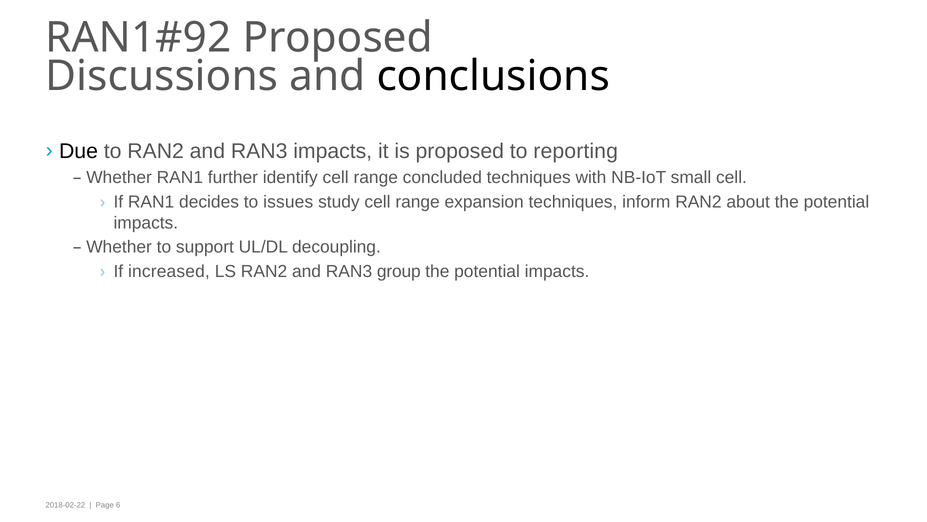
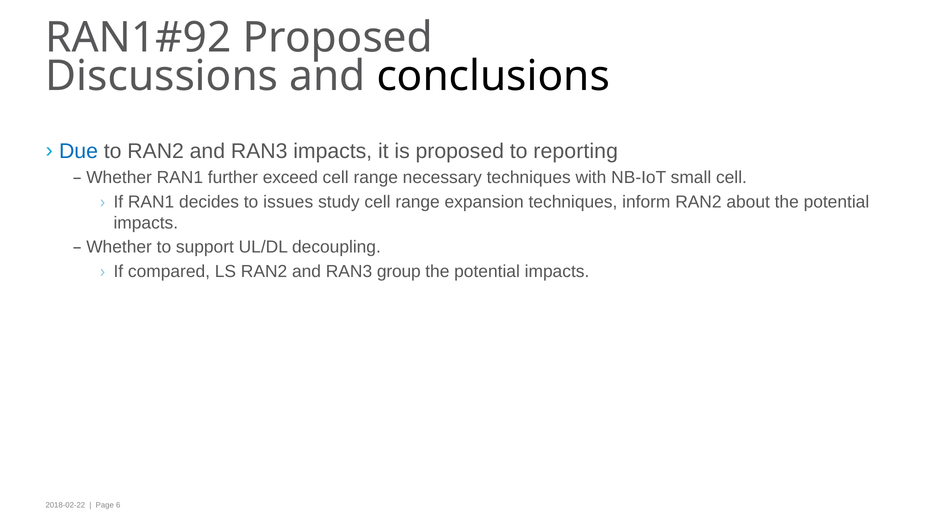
Due colour: black -> blue
identify: identify -> exceed
concluded: concluded -> necessary
increased: increased -> compared
